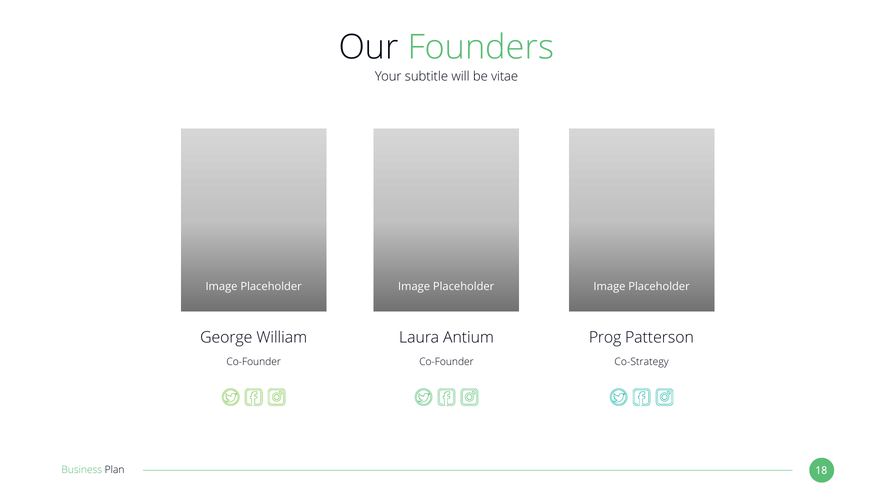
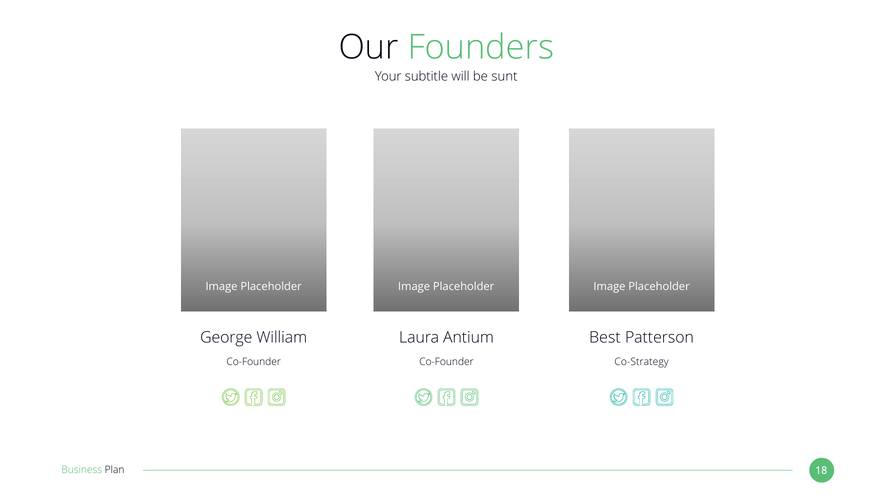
vitae: vitae -> sunt
Prog: Prog -> Best
